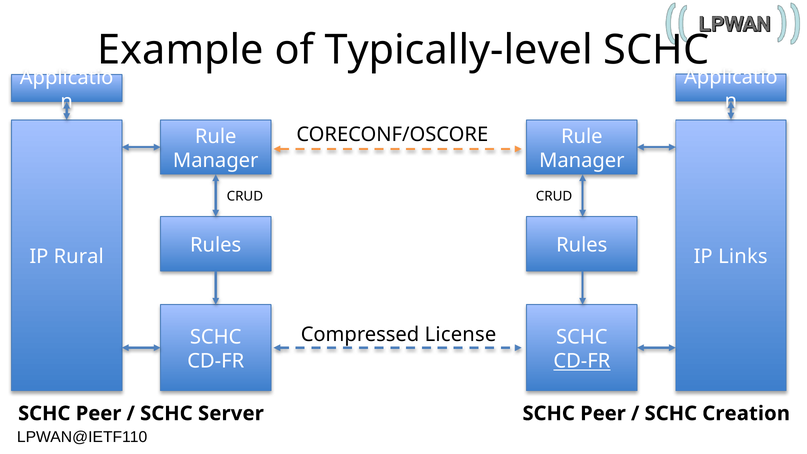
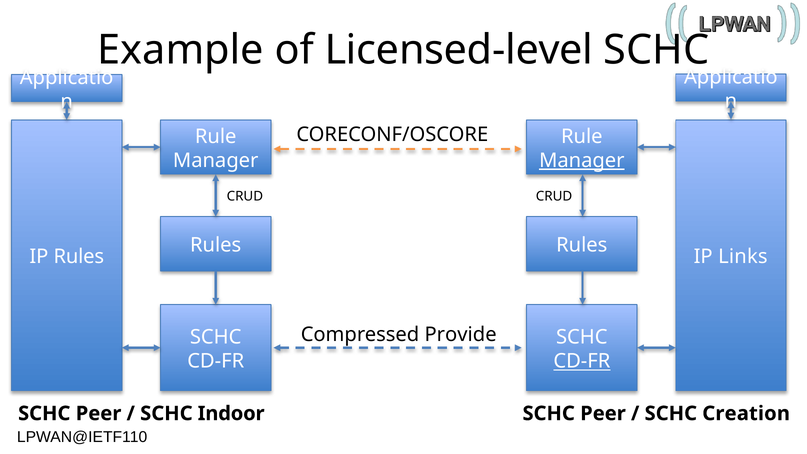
Typically-level: Typically-level -> Licensed-level
Manager at (582, 161) underline: none -> present
IP Rural: Rural -> Rules
License: License -> Provide
Server: Server -> Indoor
